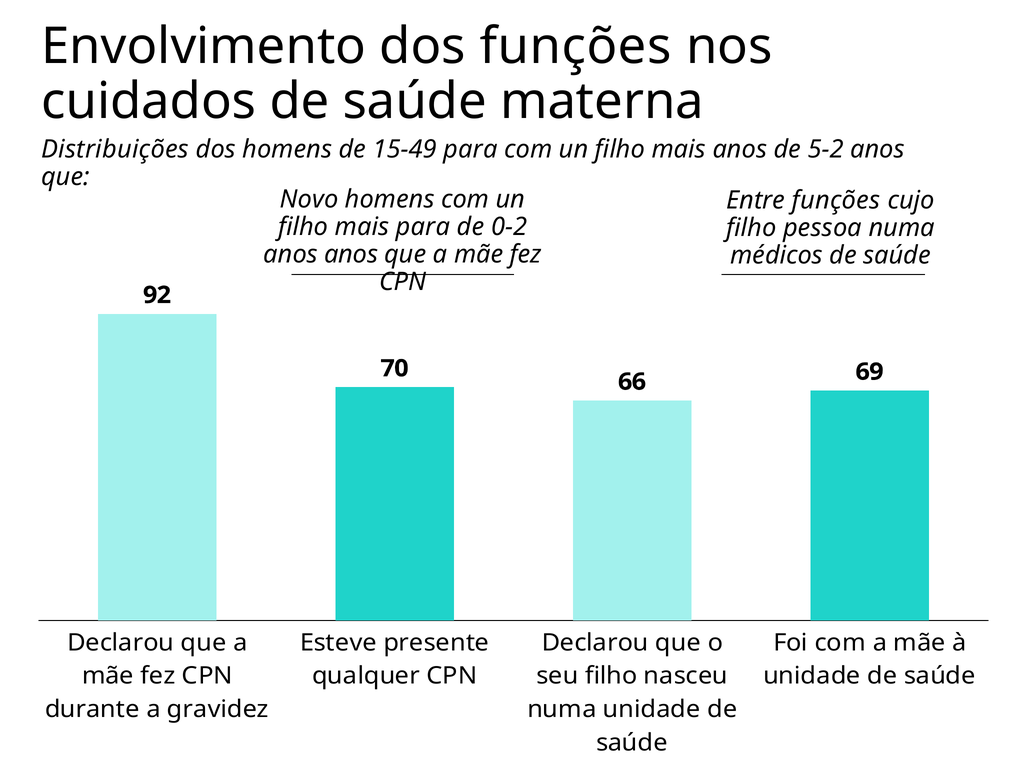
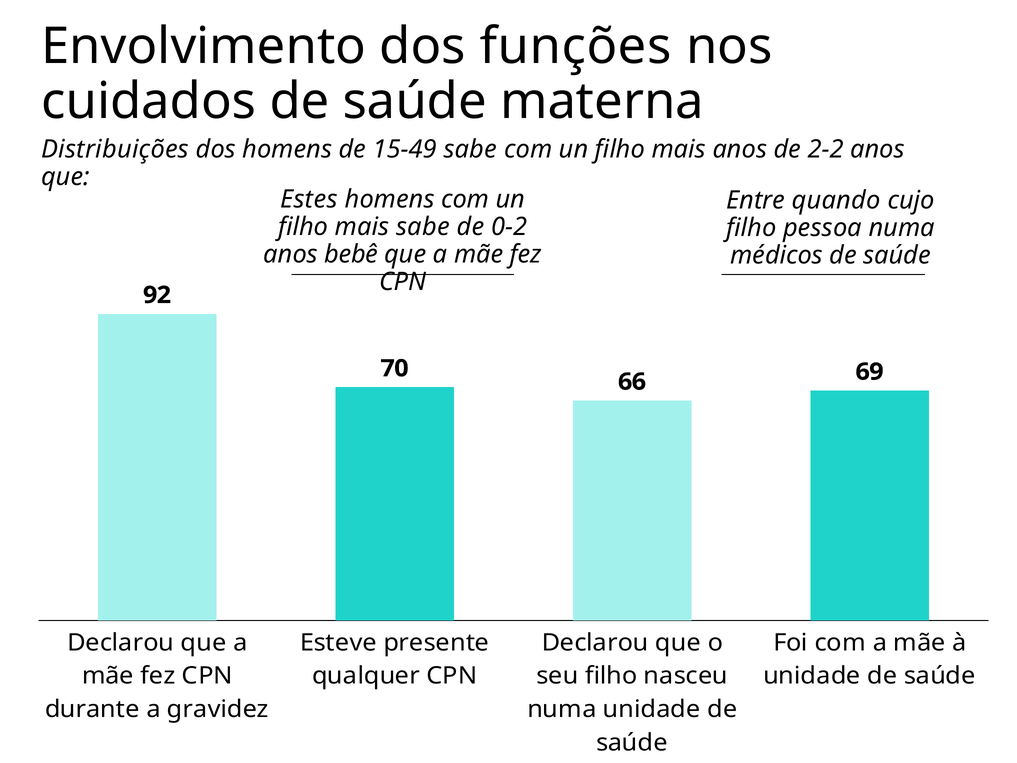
15-49 para: para -> sabe
5-2: 5-2 -> 2-2
Novo: Novo -> Estes
Entre funções: funções -> quando
mais para: para -> sabe
anos anos: anos -> bebê
